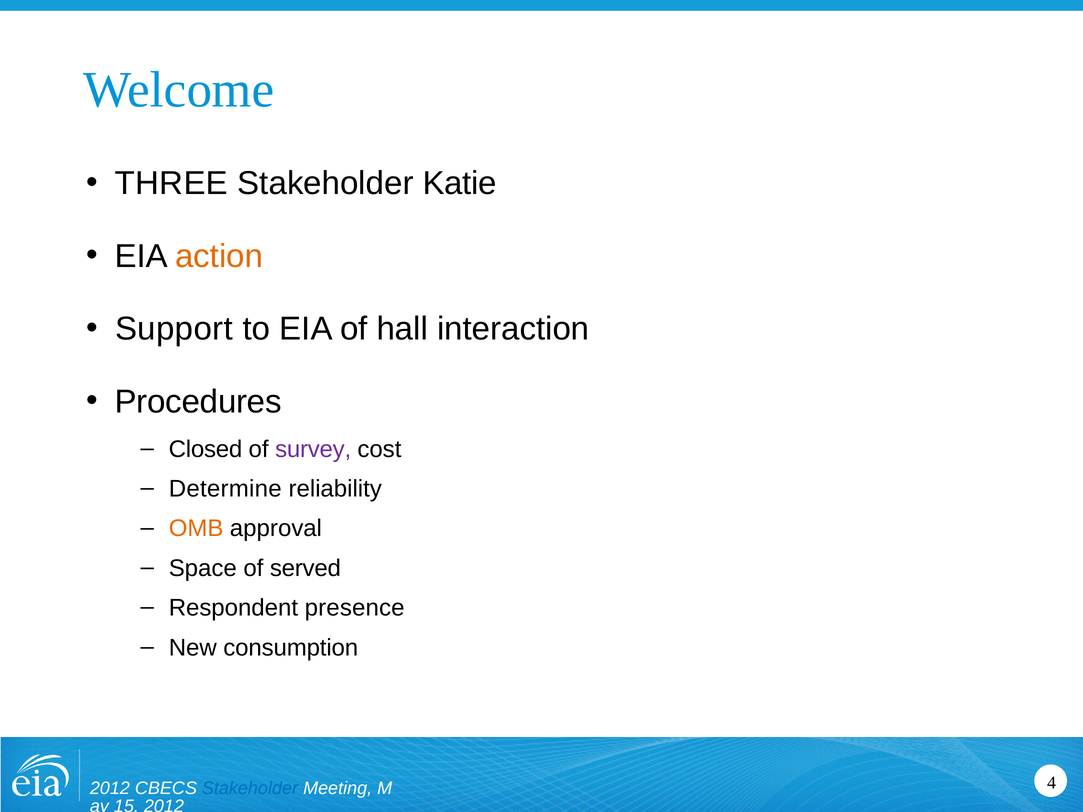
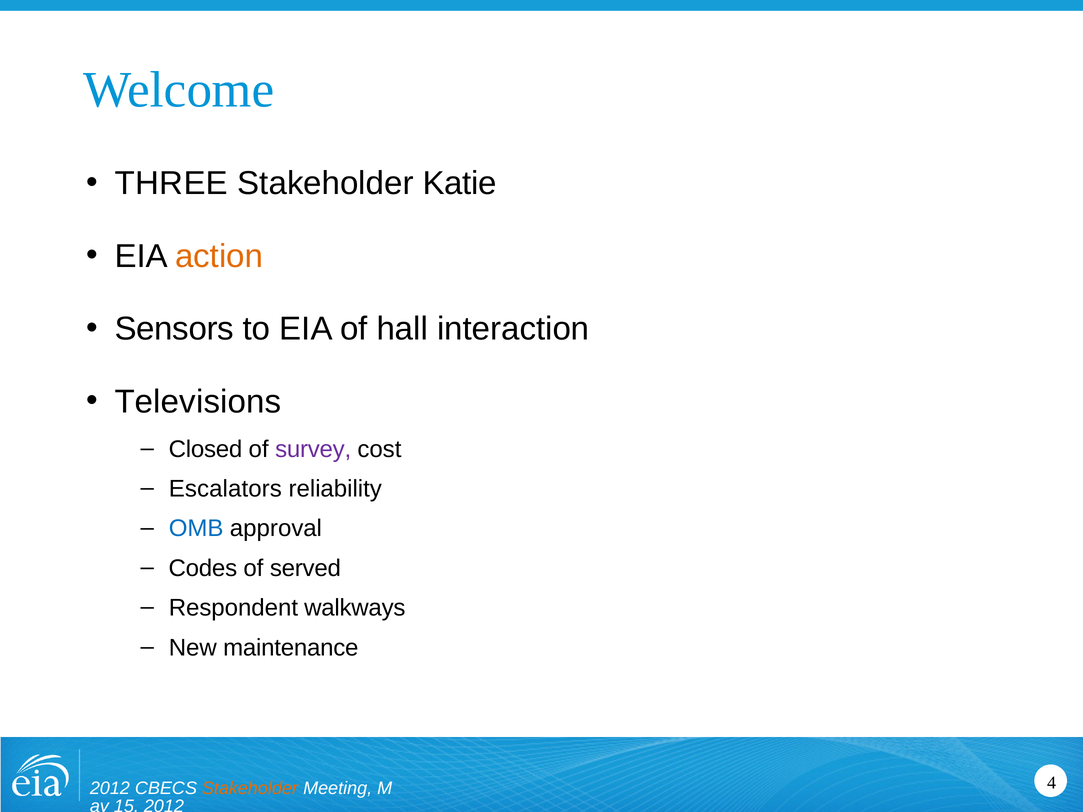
Support: Support -> Sensors
Procedures: Procedures -> Televisions
Determine: Determine -> Escalators
OMB colour: orange -> blue
Space: Space -> Codes
presence: presence -> walkways
consumption: consumption -> maintenance
Stakeholder at (250, 789) colour: blue -> orange
